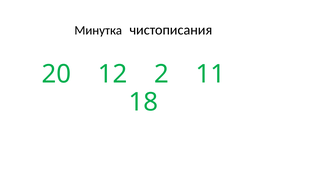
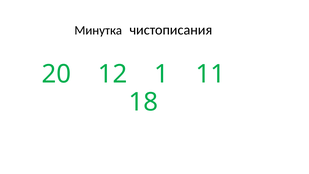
2: 2 -> 1
